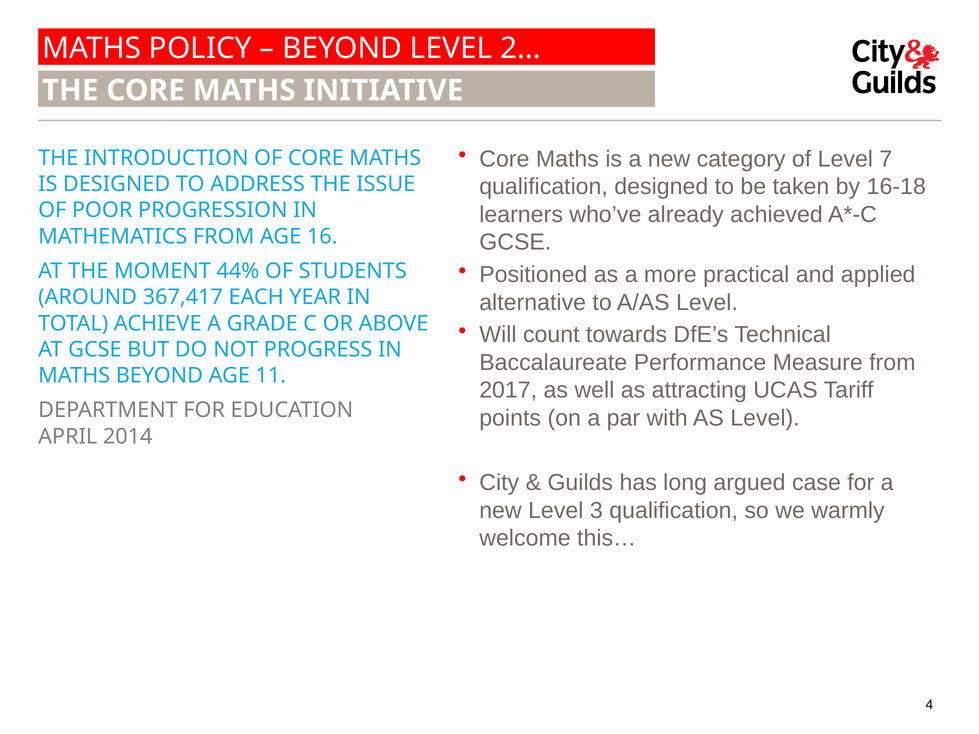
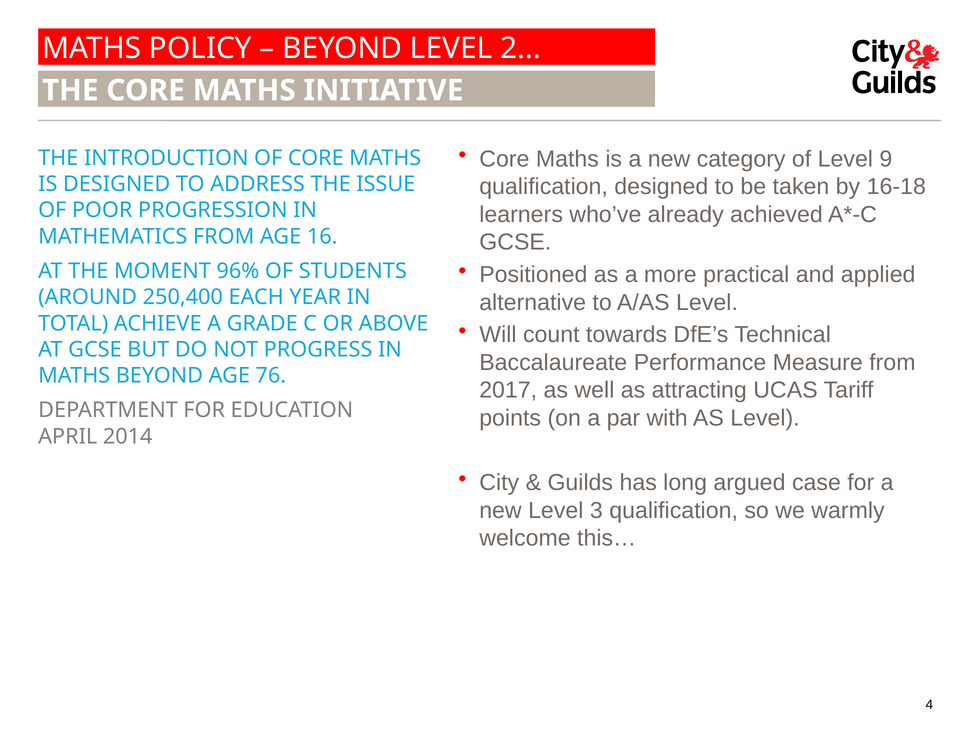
7: 7 -> 9
44%: 44% -> 96%
367,417: 367,417 -> 250,400
11: 11 -> 76
